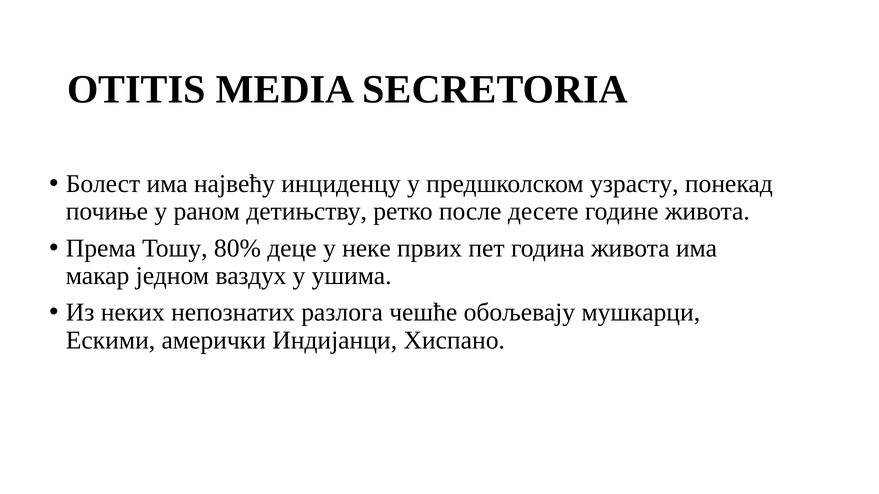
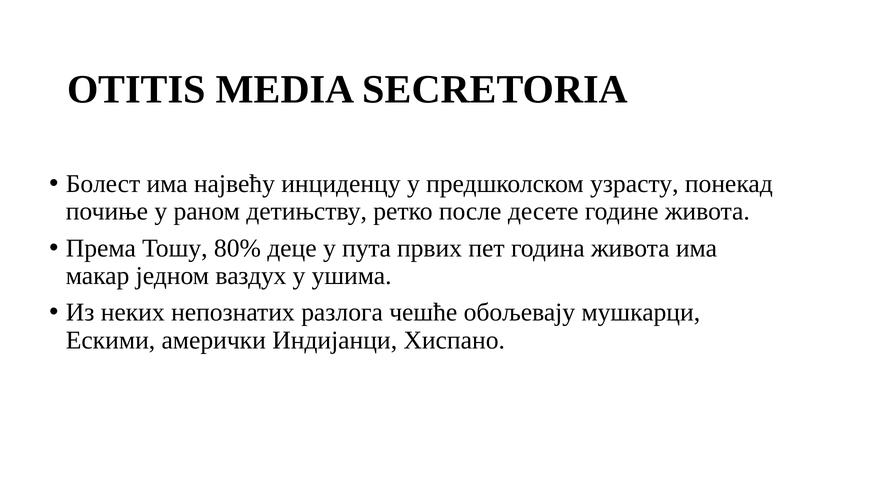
неке: неке -> пута
